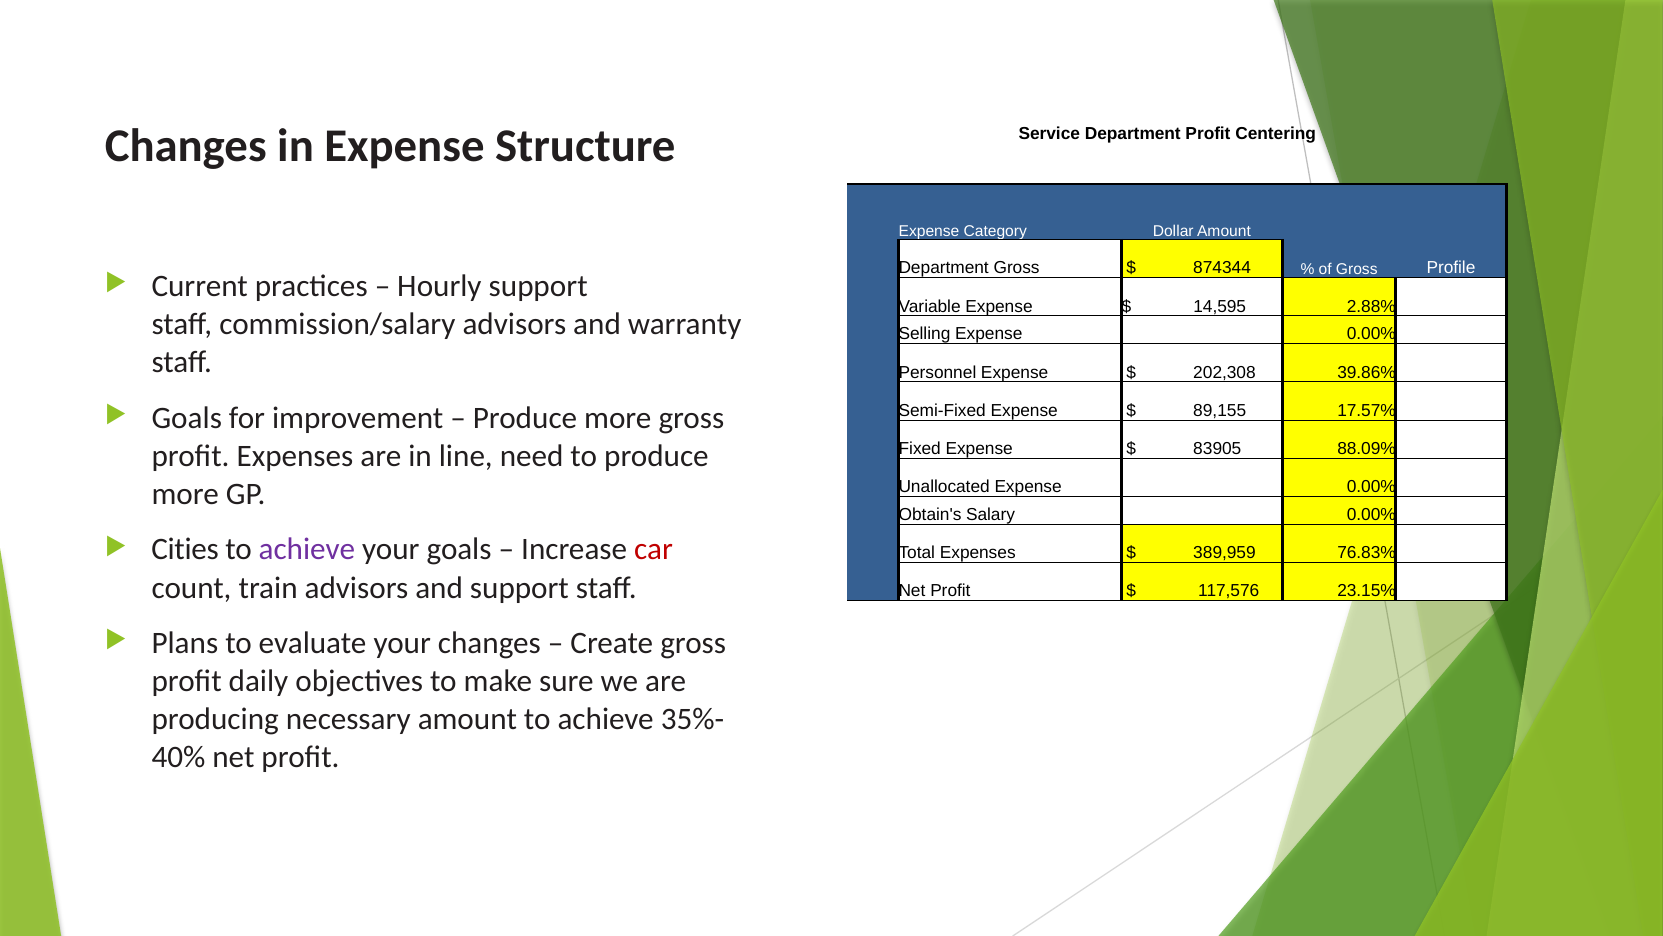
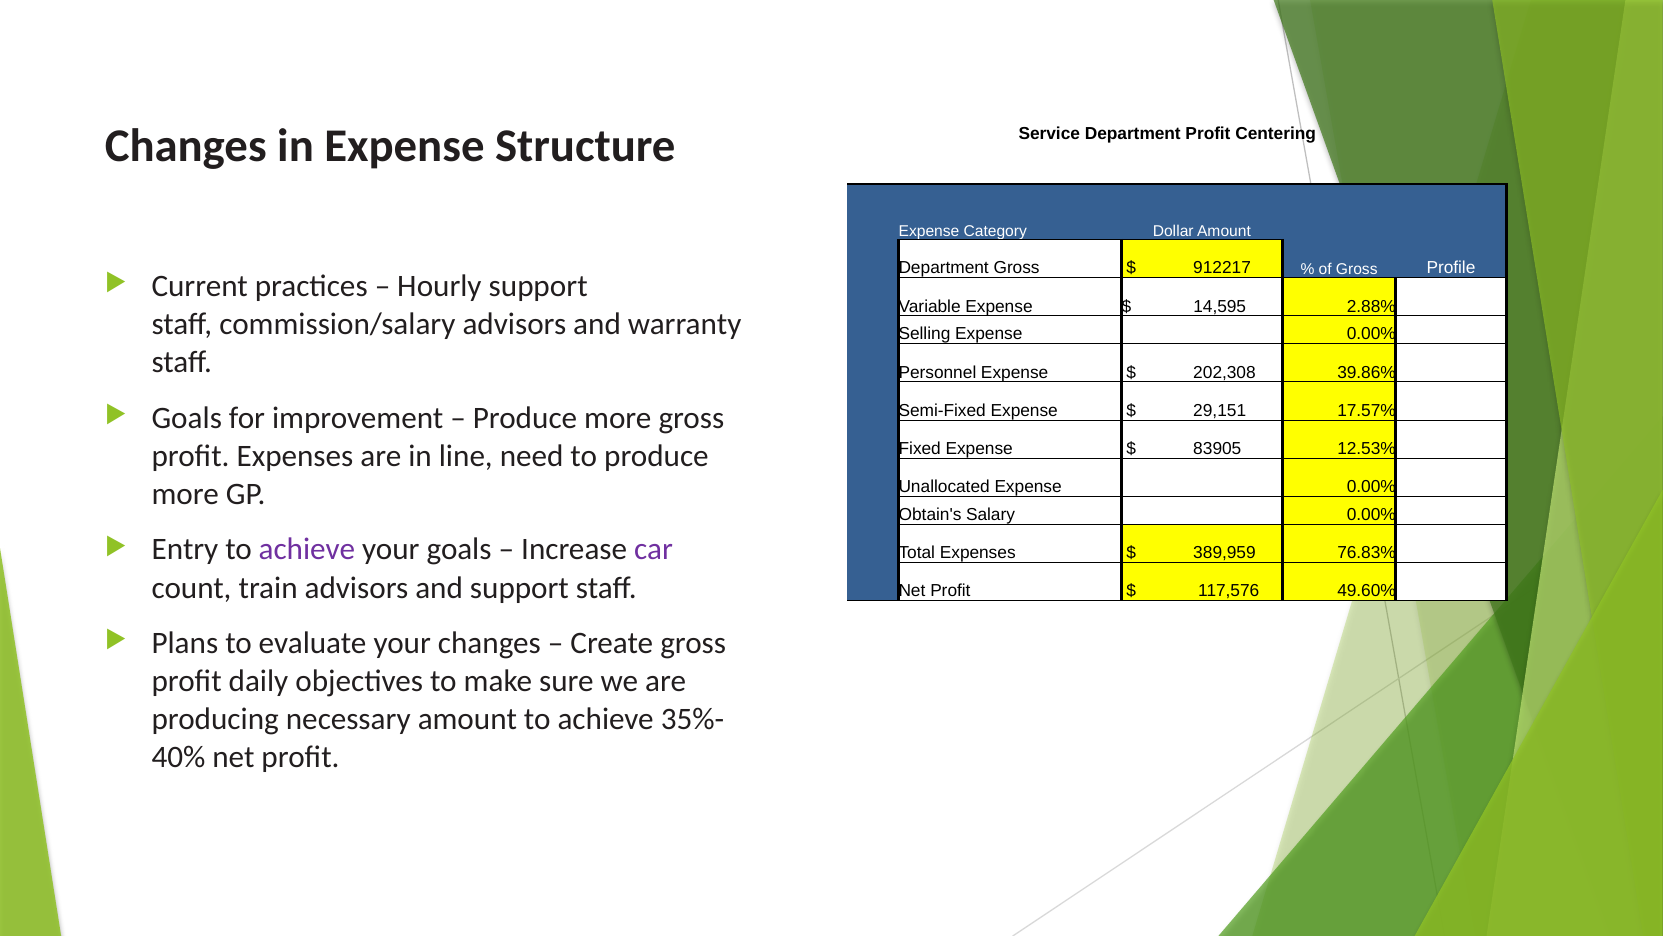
874344: 874344 -> 912217
89,155: 89,155 -> 29,151
88.09%: 88.09% -> 12.53%
Cities: Cities -> Entry
car colour: red -> purple
23.15%: 23.15% -> 49.60%
